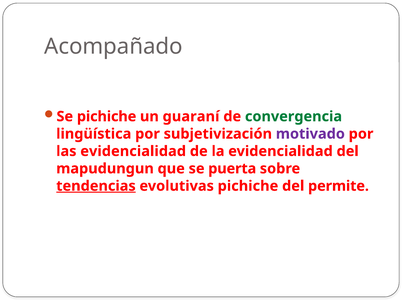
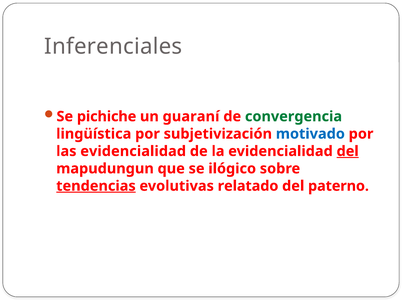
Acompañado: Acompañado -> Inferenciales
motivado colour: purple -> blue
del at (348, 151) underline: none -> present
puerta: puerta -> ilógico
evolutivas pichiche: pichiche -> relatado
permite: permite -> paterno
